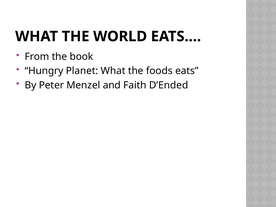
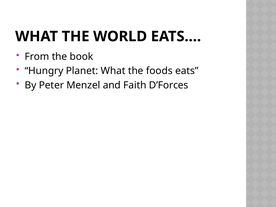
D’Ended: D’Ended -> D’Forces
